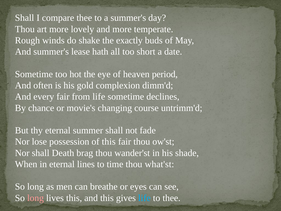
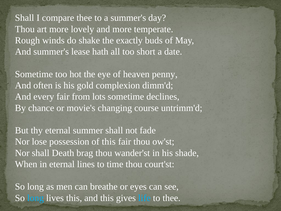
period: period -> penny
from life: life -> lots
what'st: what'st -> court'st
long at (35, 198) colour: pink -> light blue
